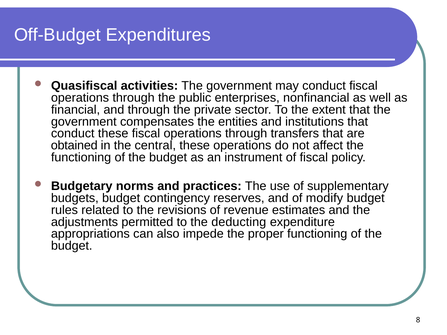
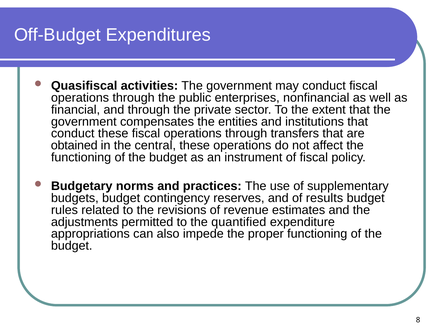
modify: modify -> results
deducting: deducting -> quantified
